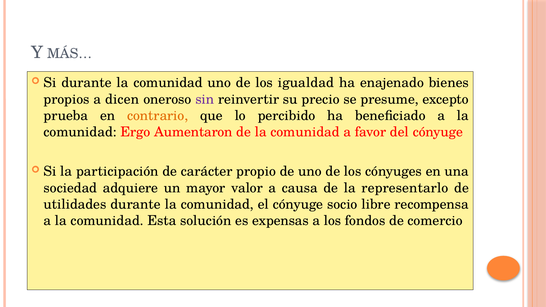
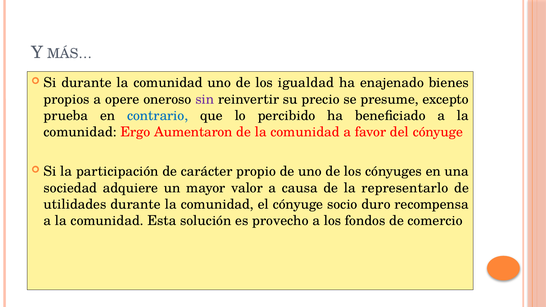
dicen: dicen -> opere
contrario colour: orange -> blue
libre: libre -> duro
expensas: expensas -> provecho
